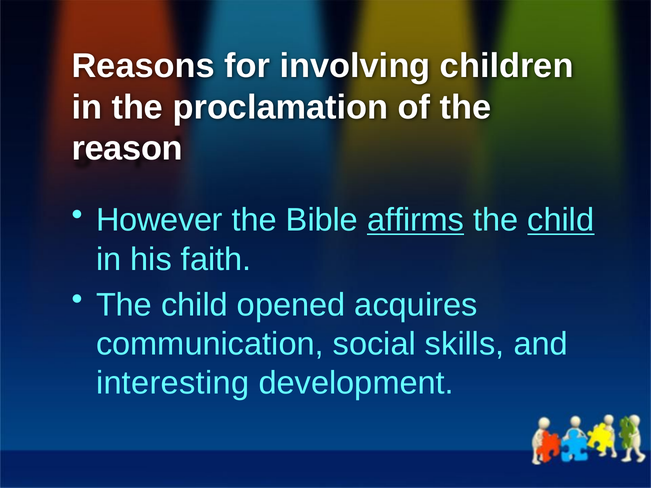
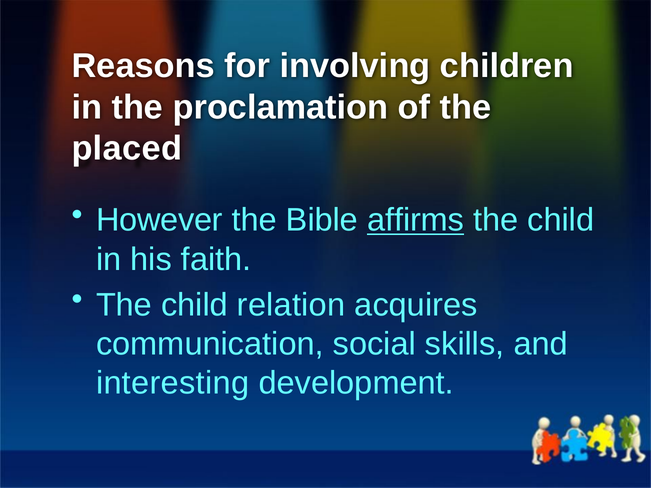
reason: reason -> placed
child at (561, 220) underline: present -> none
opened: opened -> relation
